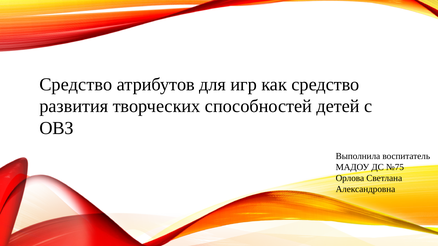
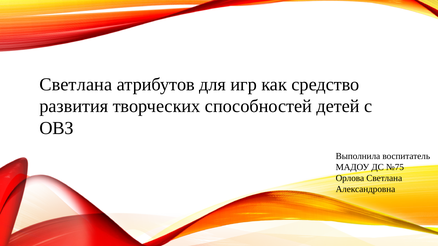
Средство at (76, 85): Средство -> Светлана
